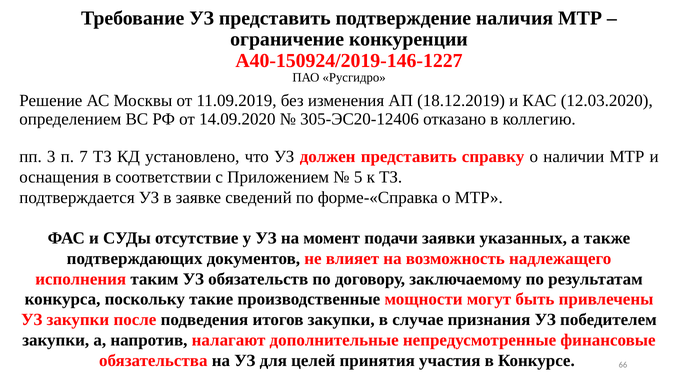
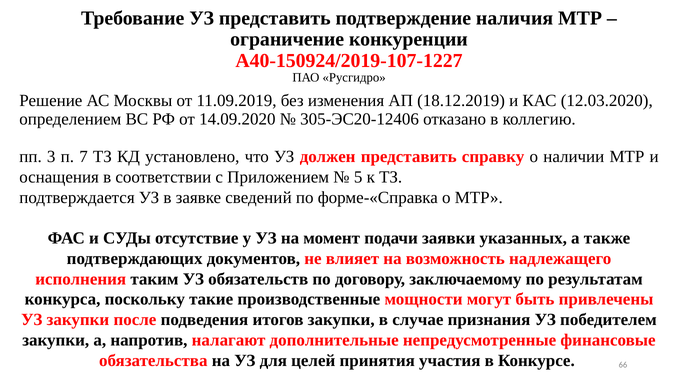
А40-150924/2019-146-1227: А40-150924/2019-146-1227 -> А40-150924/2019-107-1227
